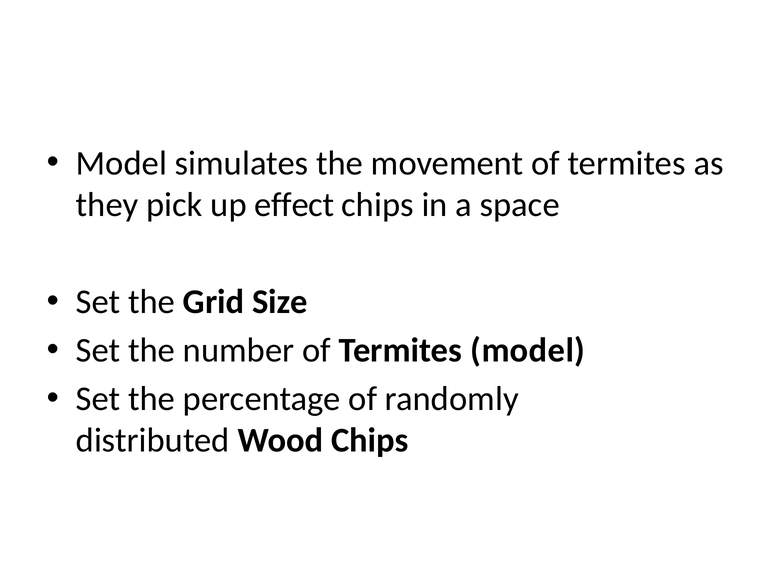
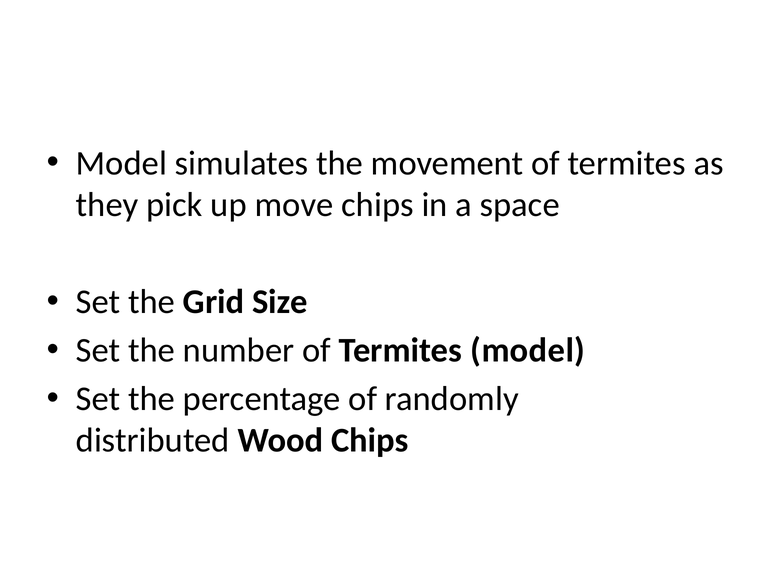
effect: effect -> move
